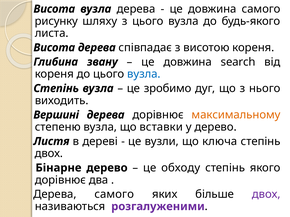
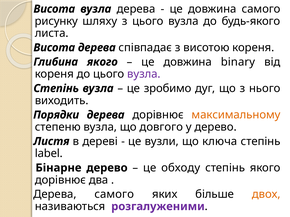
Глибина звану: звану -> якого
search: search -> binary
вузла at (144, 74) colour: blue -> purple
Вершині: Вершині -> Порядки
вставки: вставки -> довгого
двох at (49, 154): двох -> label
двох at (266, 195) colour: purple -> orange
